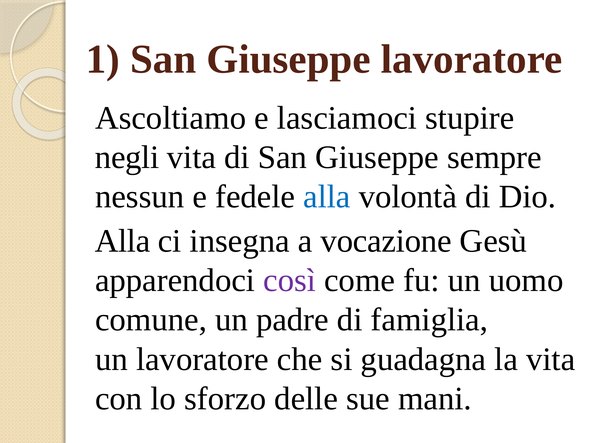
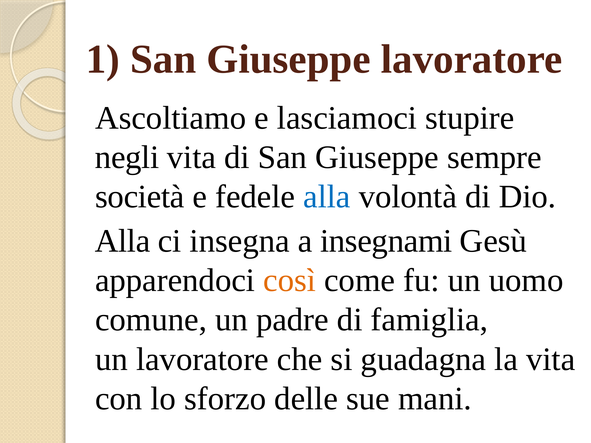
nessun: nessun -> società
vocazione: vocazione -> insegnami
così colour: purple -> orange
